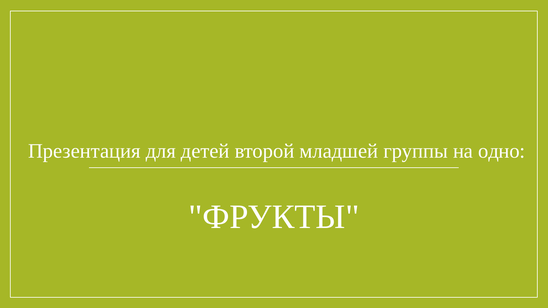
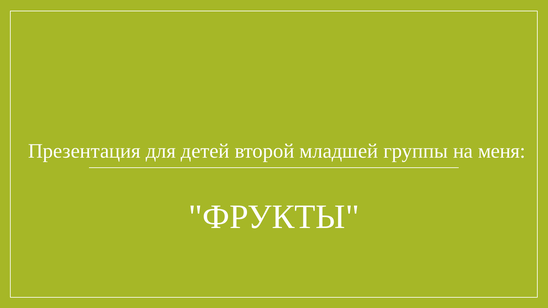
одно: одно -> меня
